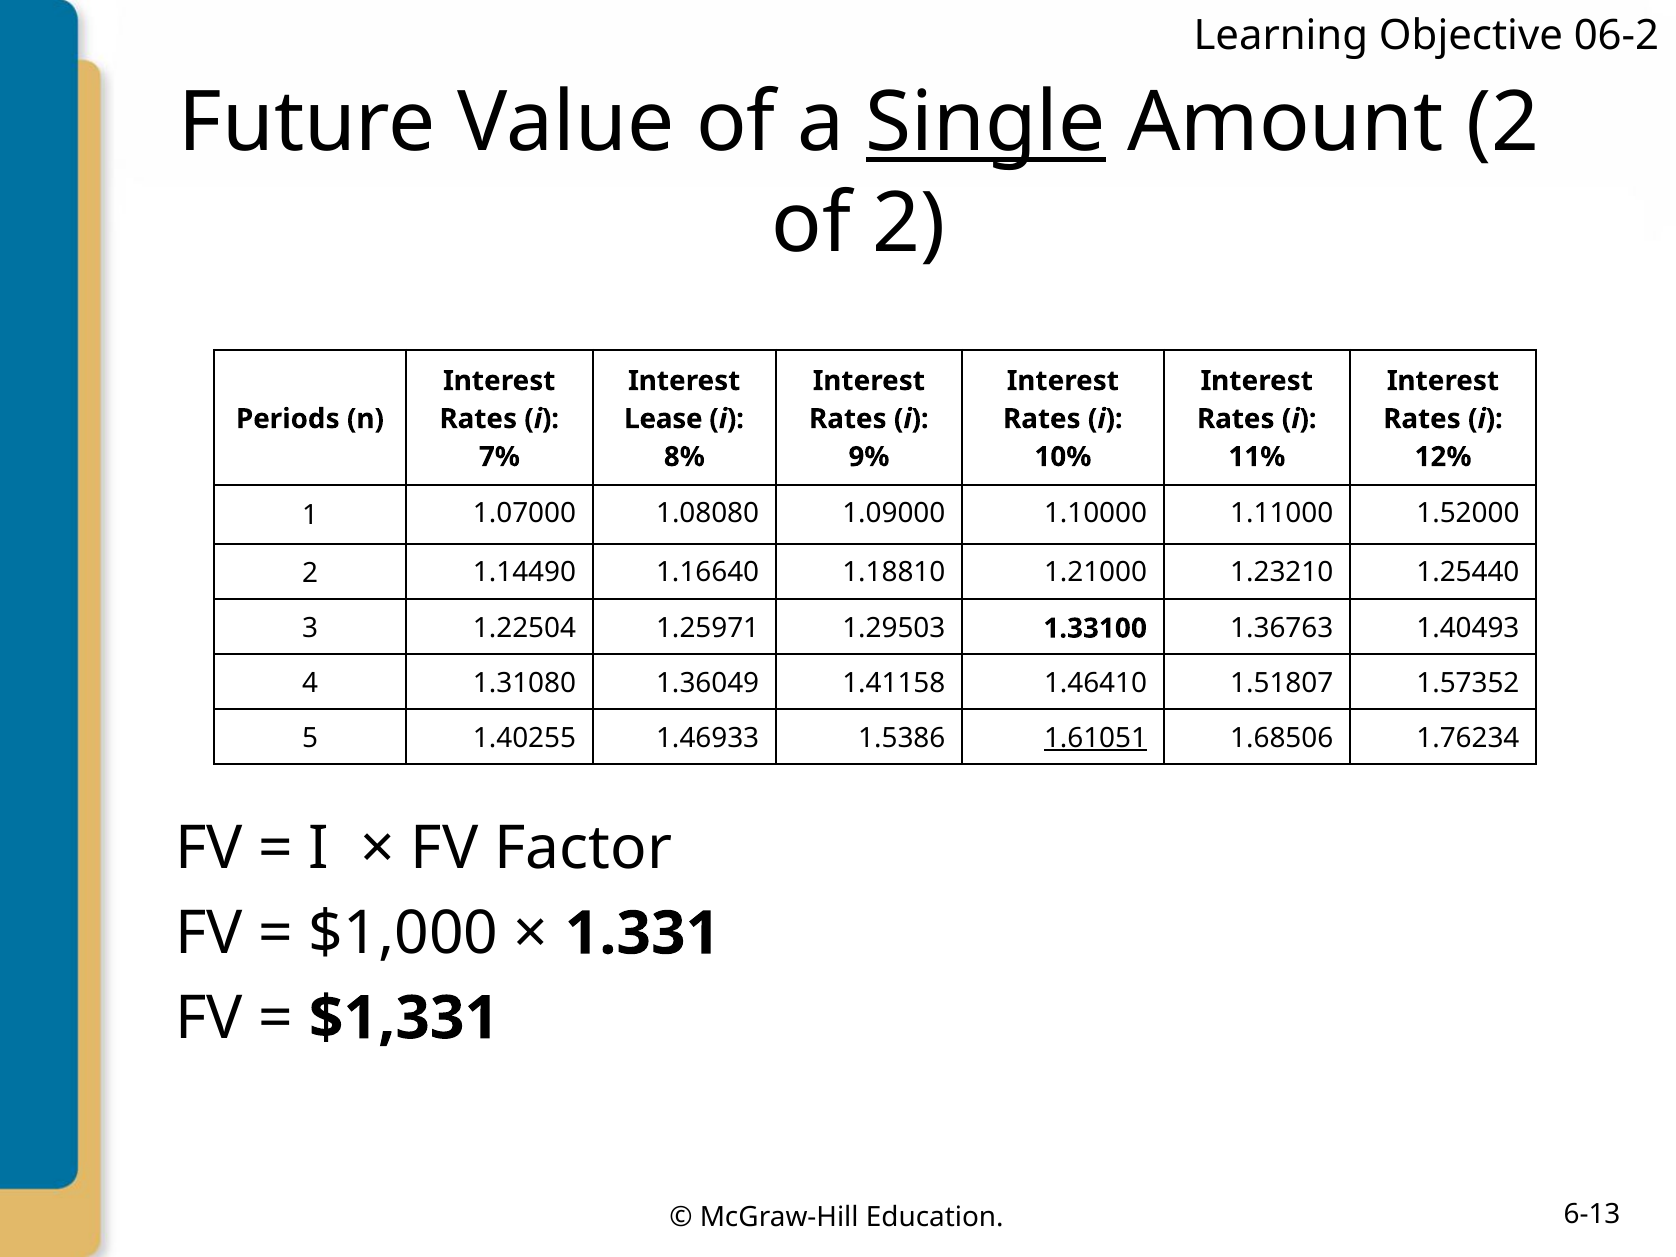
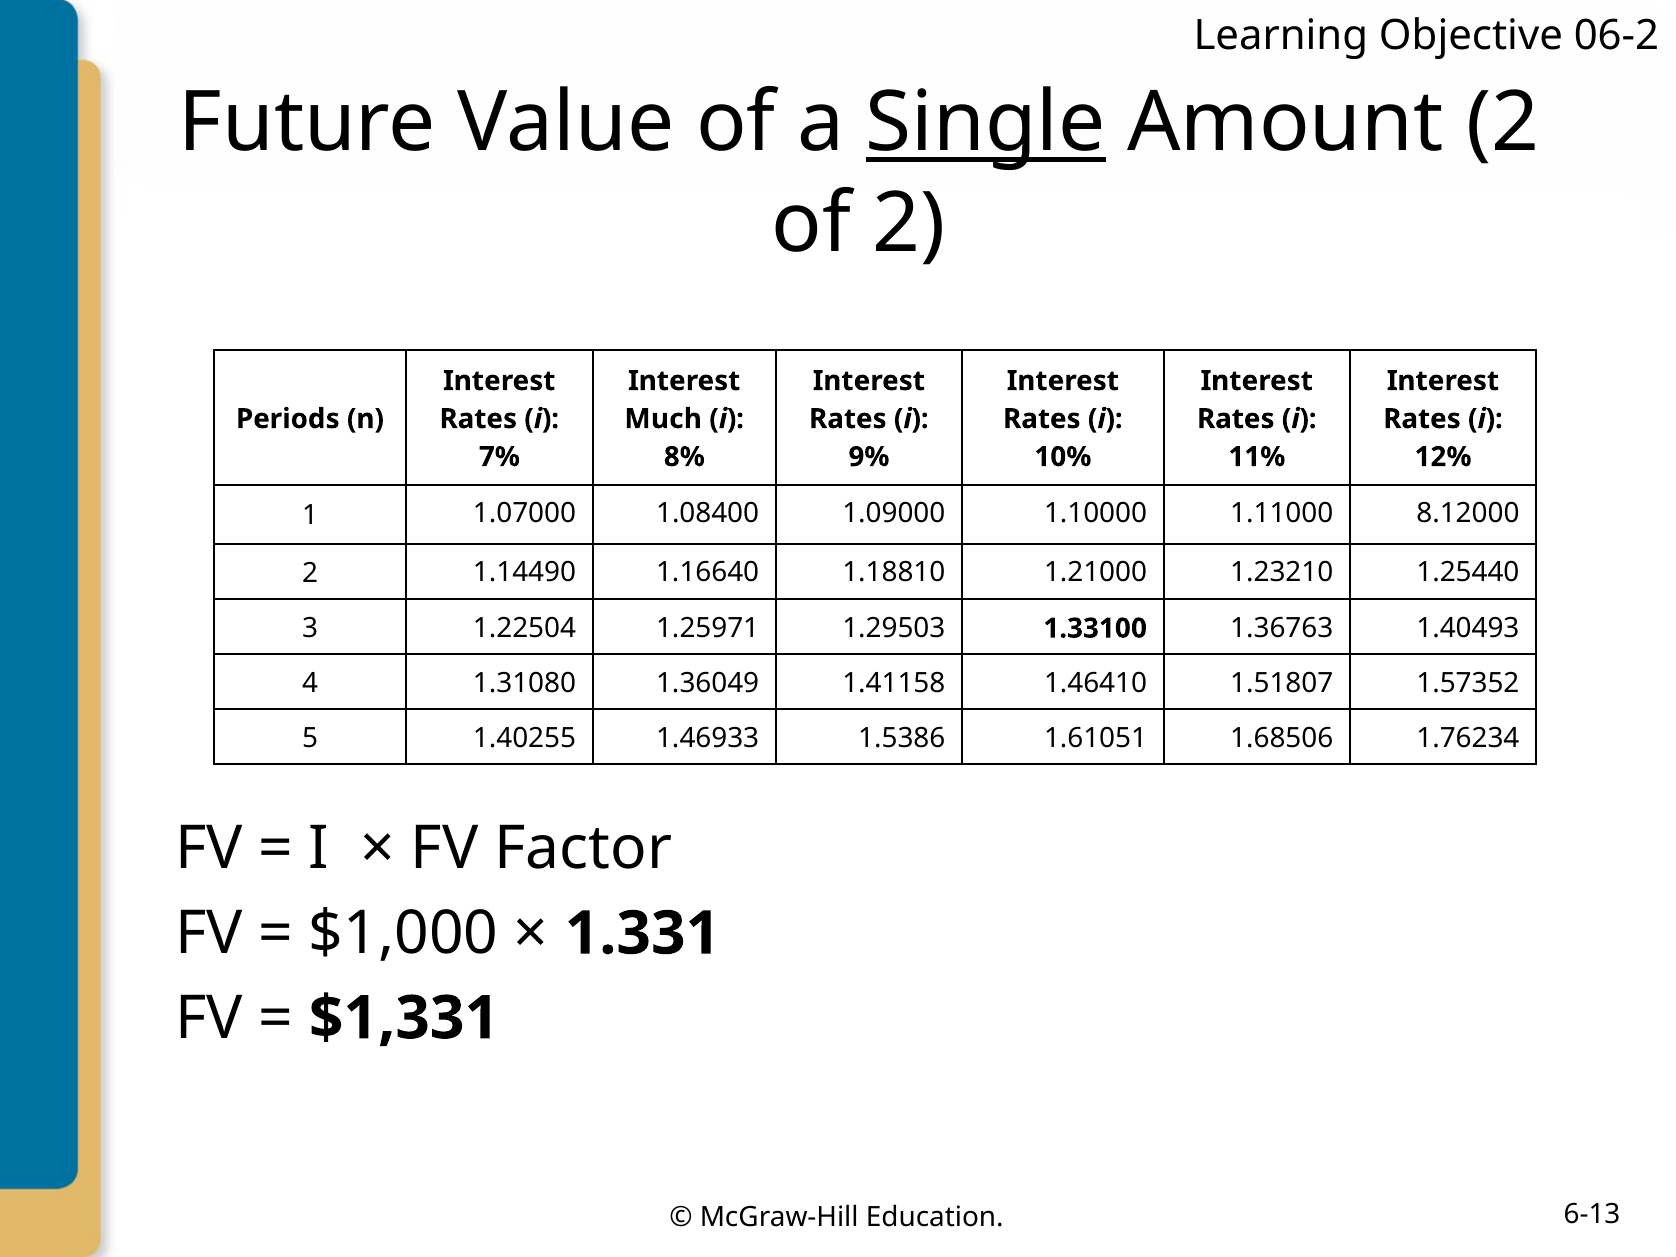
Lease: Lease -> Much
1.08080: 1.08080 -> 1.08400
1.52000: 1.52000 -> 8.12000
1.61051 underline: present -> none
